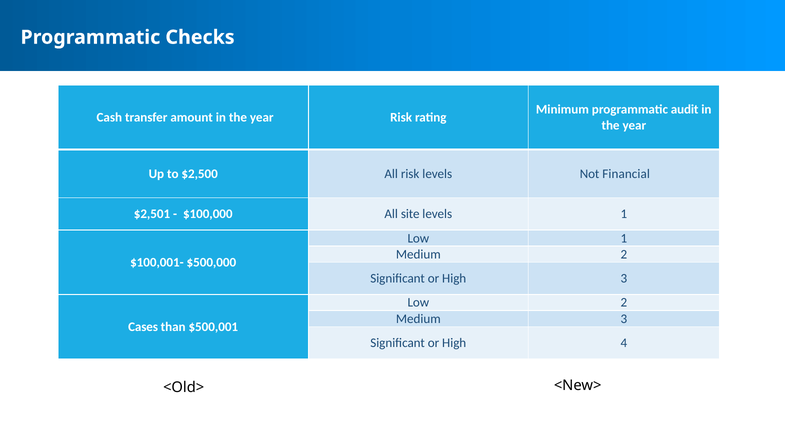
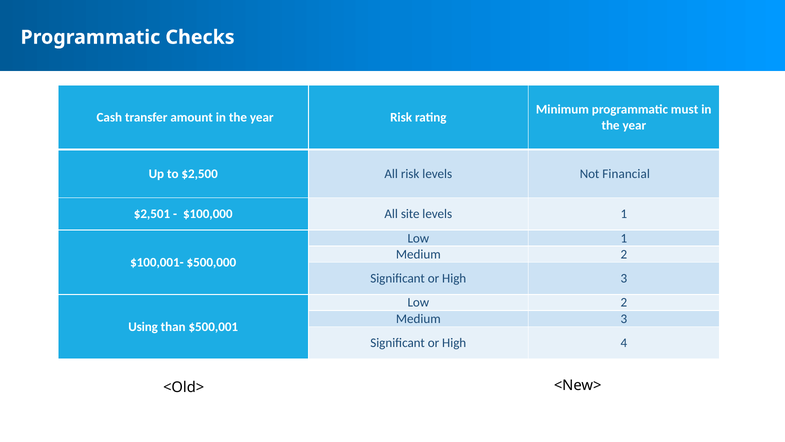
audit: audit -> must
Cases: Cases -> Using
